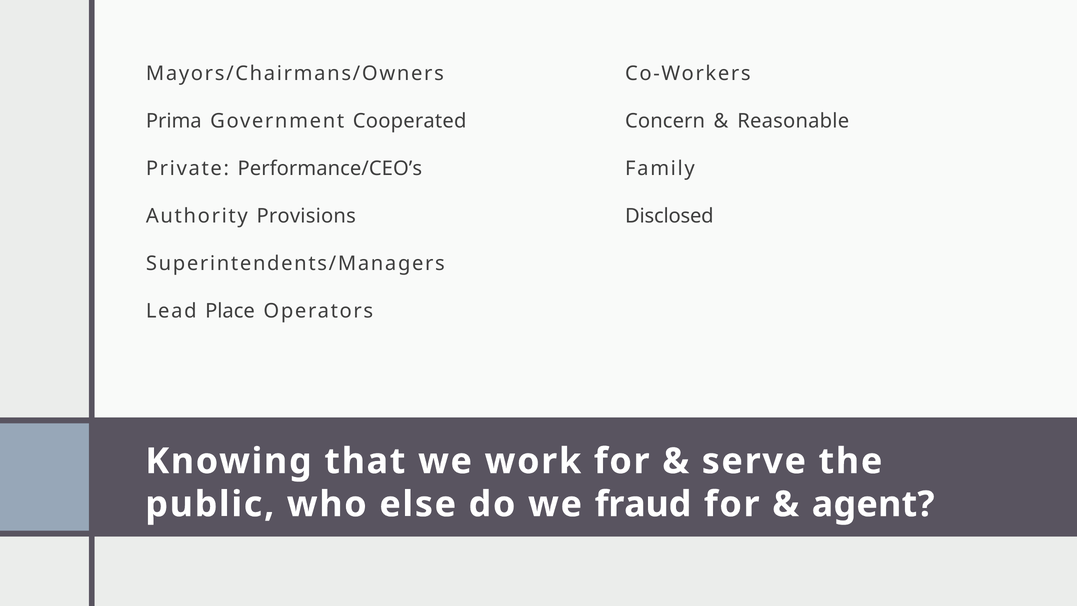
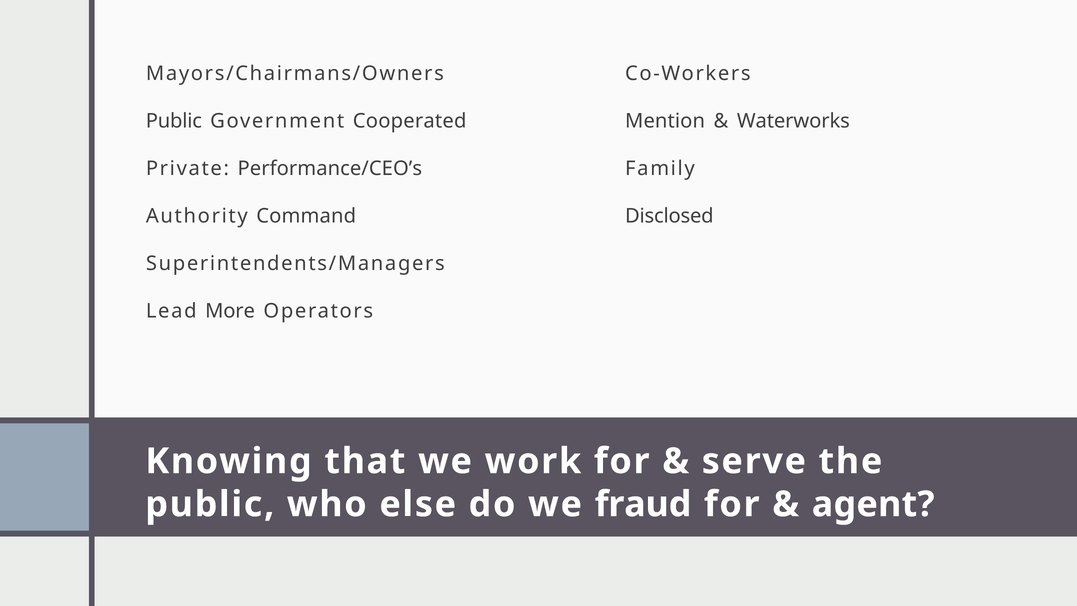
Prima at (174, 121): Prima -> Public
Concern: Concern -> Mention
Reasonable: Reasonable -> Waterworks
Provisions: Provisions -> Command
Place: Place -> More
